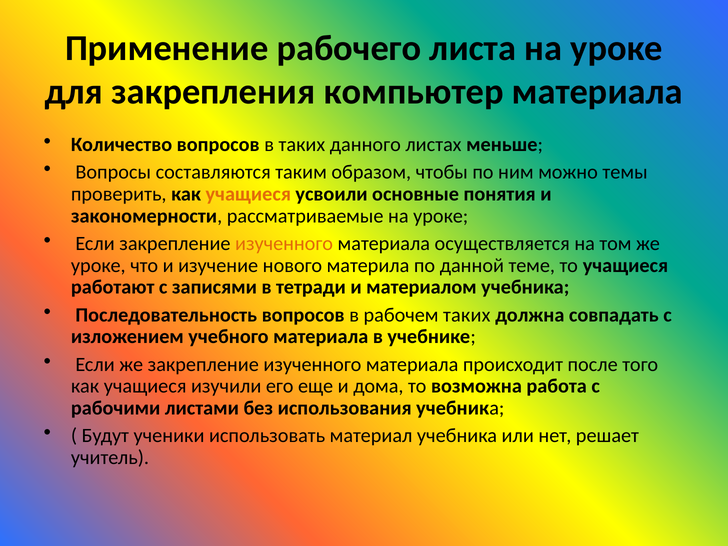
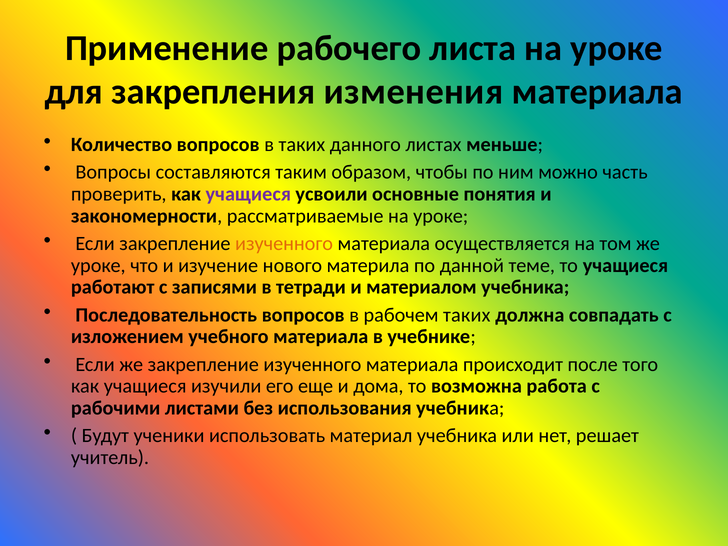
компьютер: компьютер -> изменения
темы: темы -> часть
учащиеся at (248, 194) colour: orange -> purple
